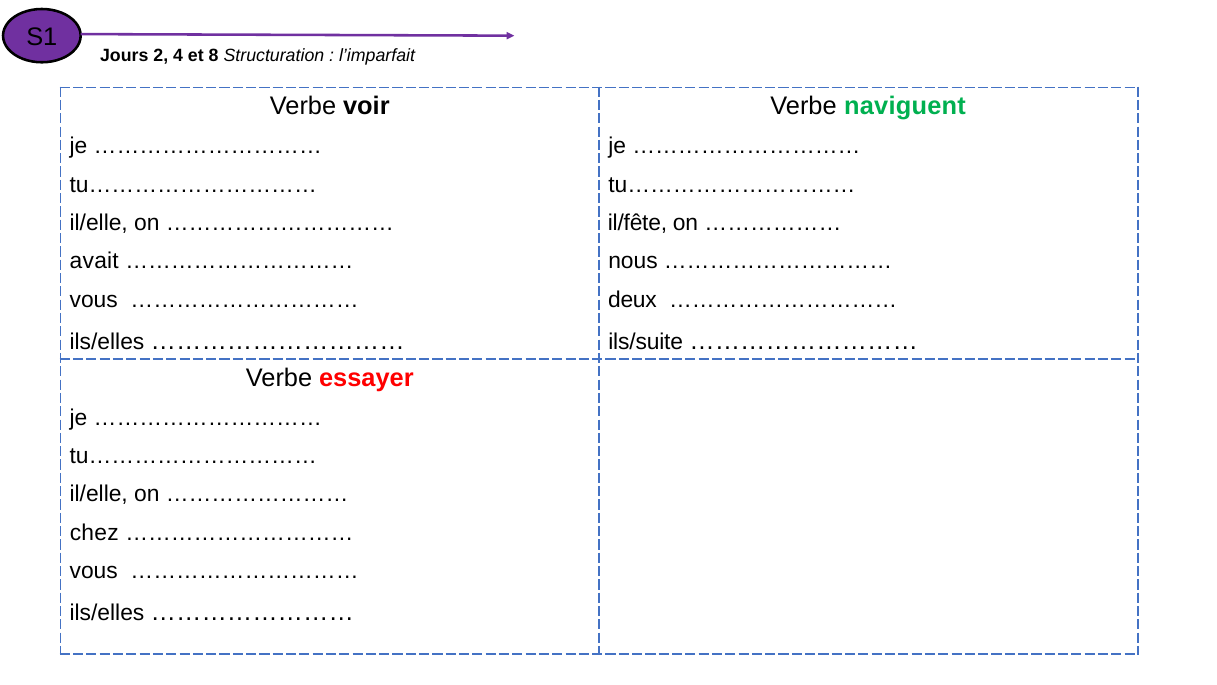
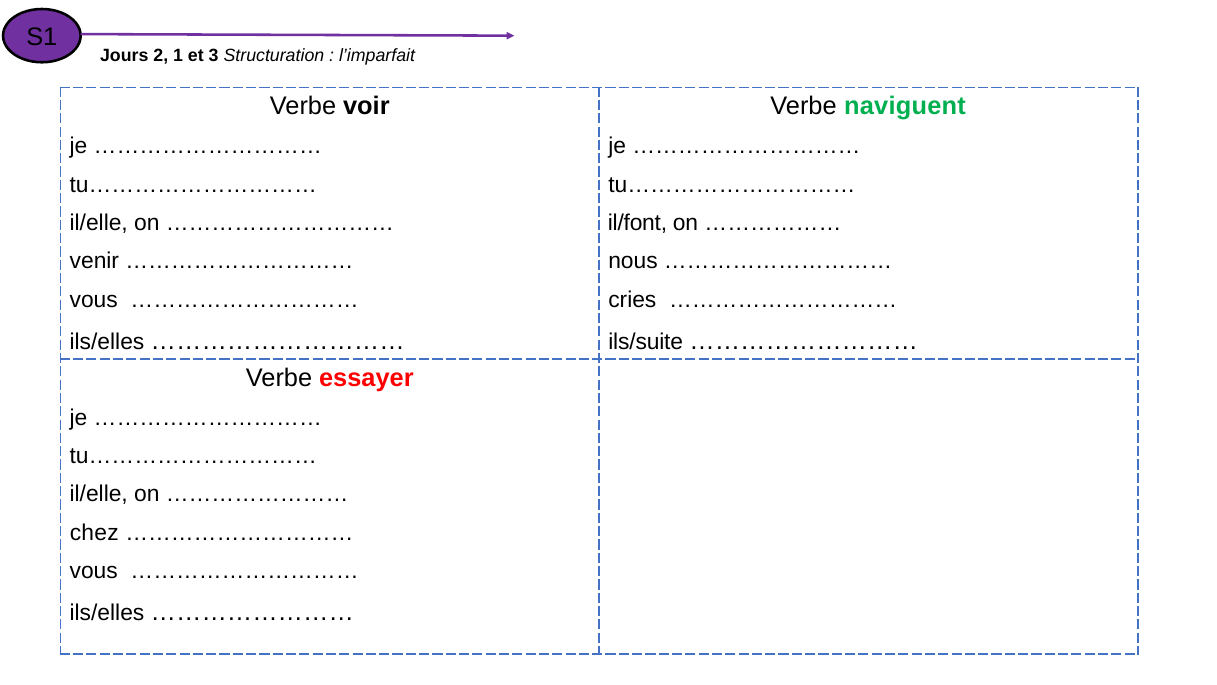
4: 4 -> 1
8: 8 -> 3
il/fête: il/fête -> il/font
avait: avait -> venir
deux: deux -> cries
